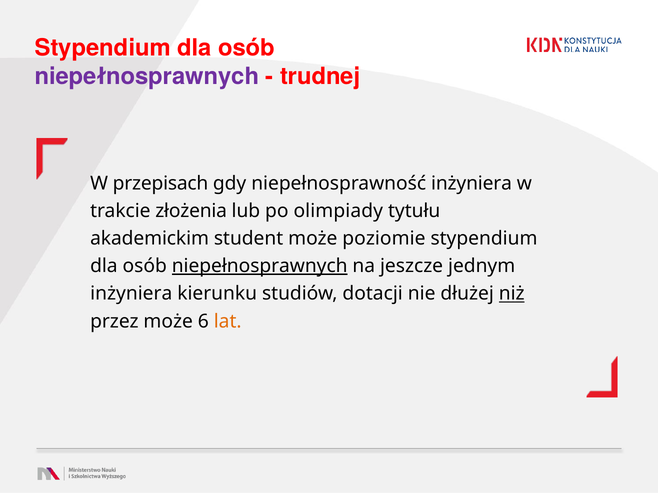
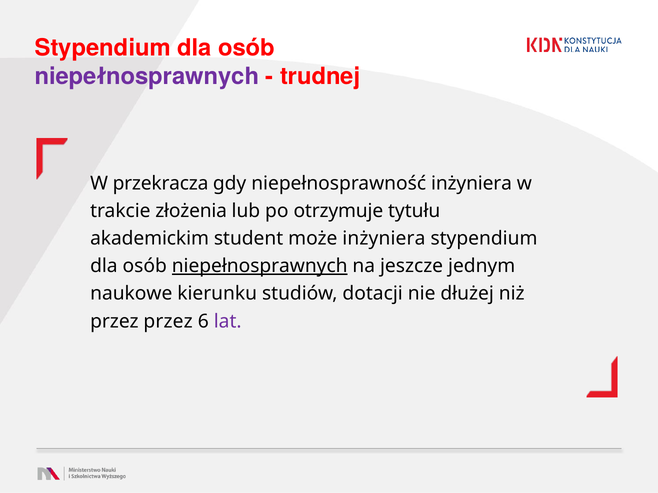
przepisach: przepisach -> przekracza
olimpiady: olimpiady -> otrzymuje
może poziomie: poziomie -> inżyniera
inżyniera at (131, 294): inżyniera -> naukowe
niż underline: present -> none
przez może: może -> przez
lat colour: orange -> purple
